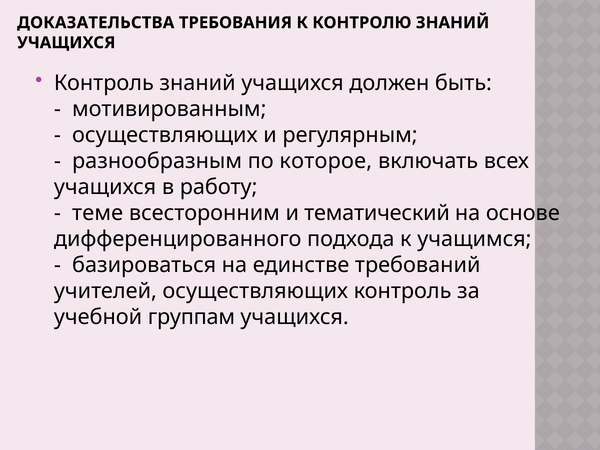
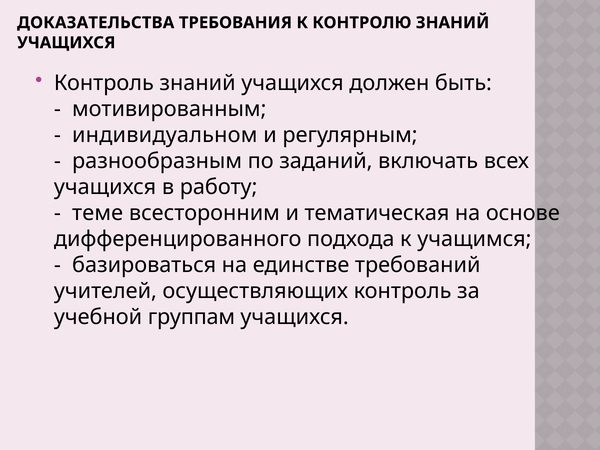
осуществляющих at (165, 135): осуществляющих -> индивидуальном
которое: которое -> заданий
тематический: тематический -> тематическая
